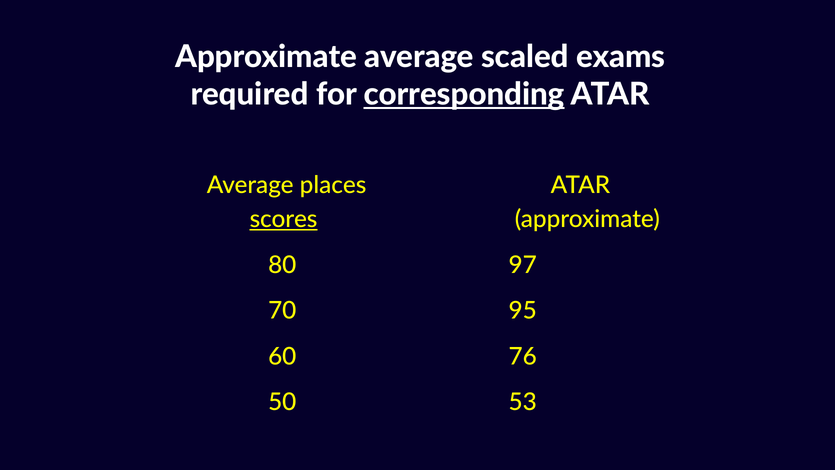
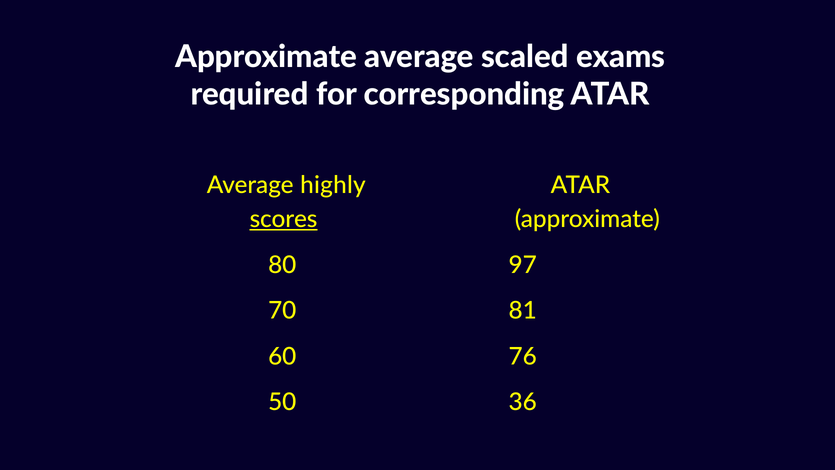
corresponding underline: present -> none
places: places -> highly
95: 95 -> 81
53: 53 -> 36
